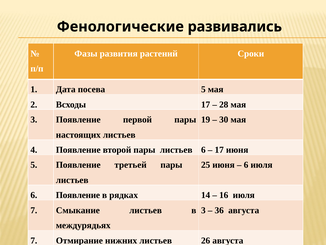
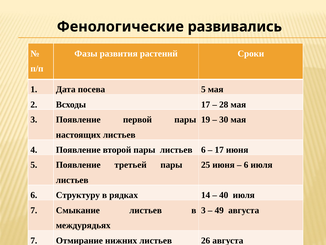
6 Появление: Появление -> Структуру
16: 16 -> 40
36: 36 -> 49
